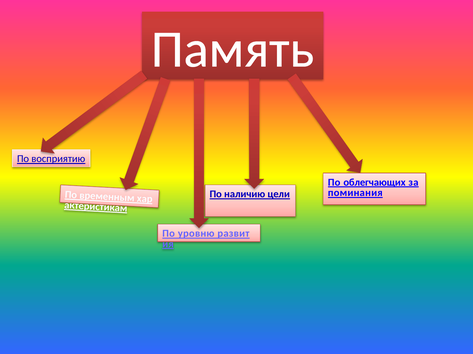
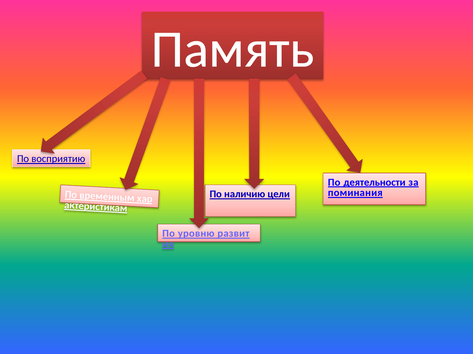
облегчающих: облегчающих -> деятельности
